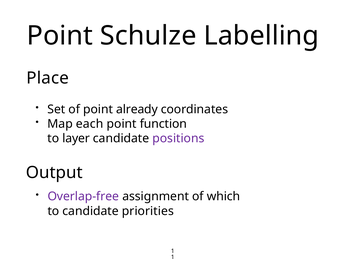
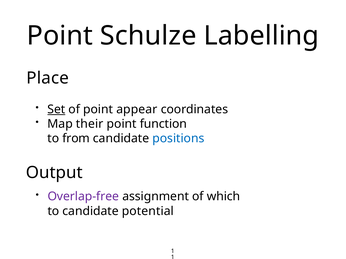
Set underline: none -> present
already: already -> appear
each: each -> their
layer: layer -> from
positions colour: purple -> blue
priorities: priorities -> potential
